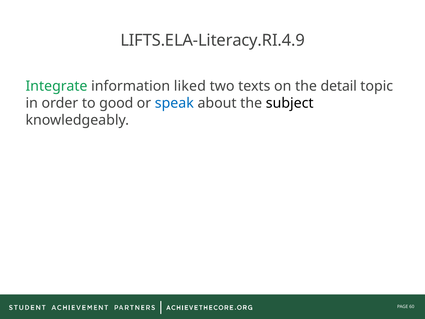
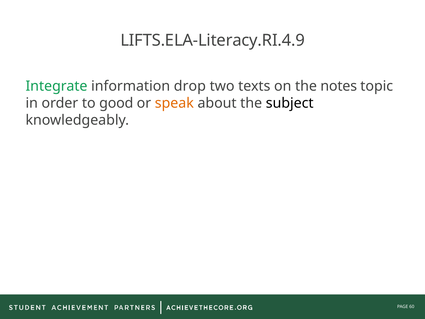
liked: liked -> drop
detail: detail -> notes
speak colour: blue -> orange
